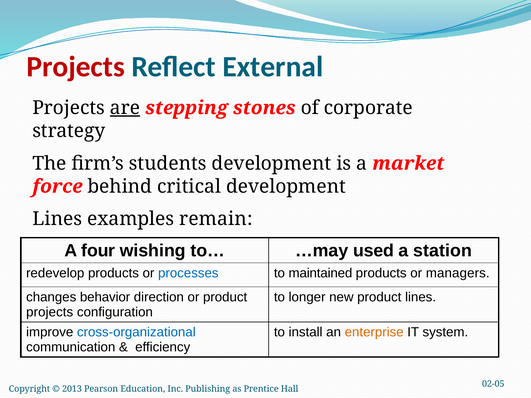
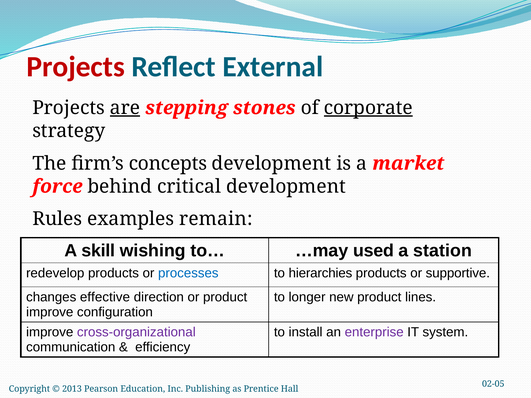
corporate underline: none -> present
students: students -> concepts
Lines at (57, 219): Lines -> Rules
four: four -> skill
maintained: maintained -> hierarchies
managers: managers -> supportive
behavior: behavior -> effective
projects at (50, 312): projects -> improve
cross-organizational colour: blue -> purple
enterprise colour: orange -> purple
